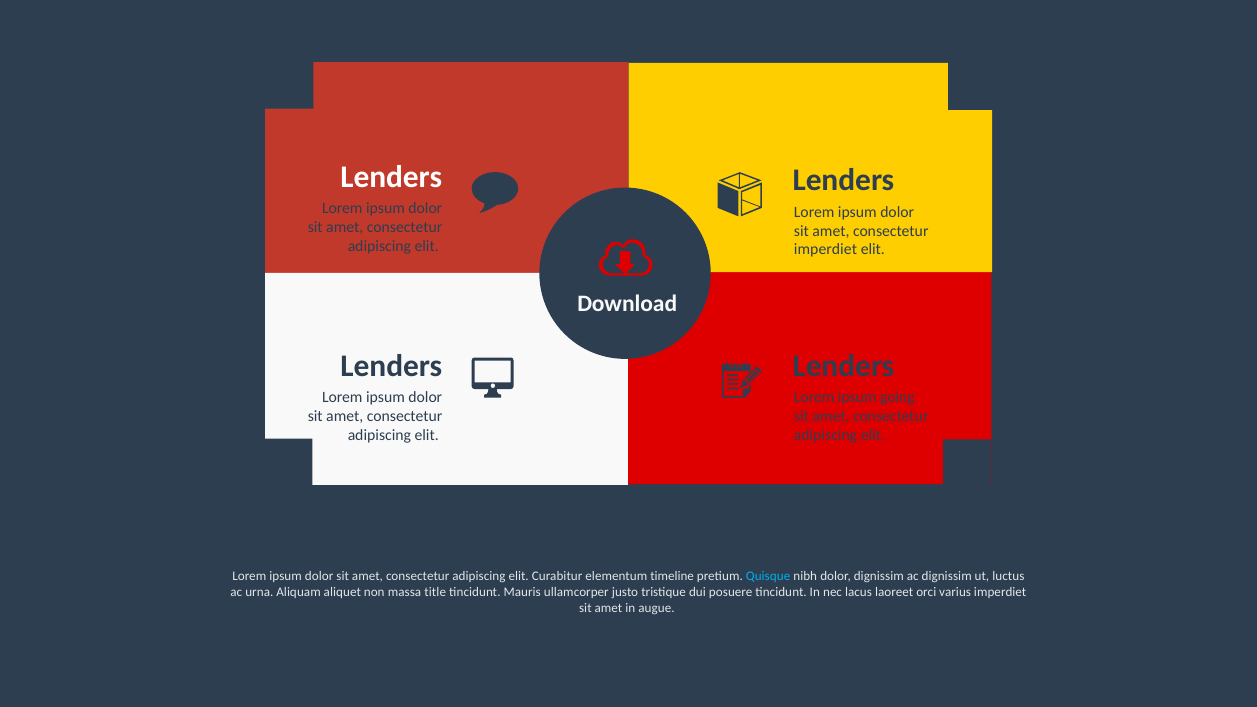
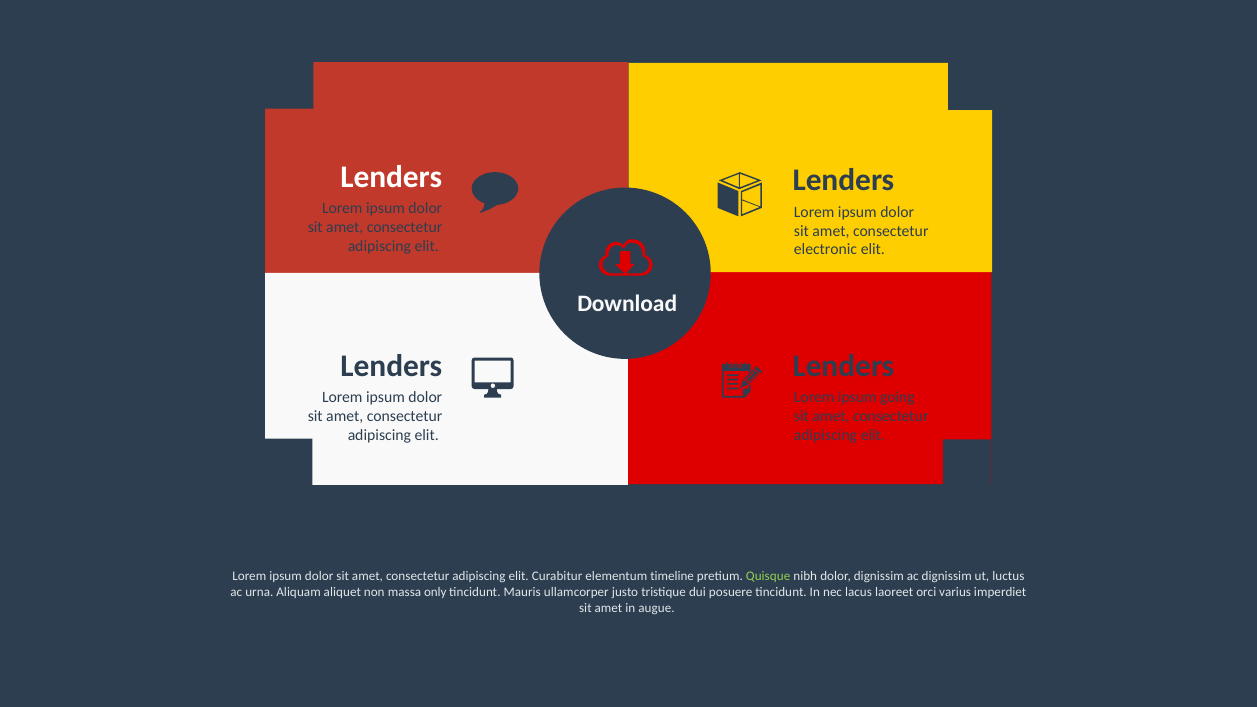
imperdiet at (825, 250): imperdiet -> electronic
Quisque colour: light blue -> light green
title: title -> only
